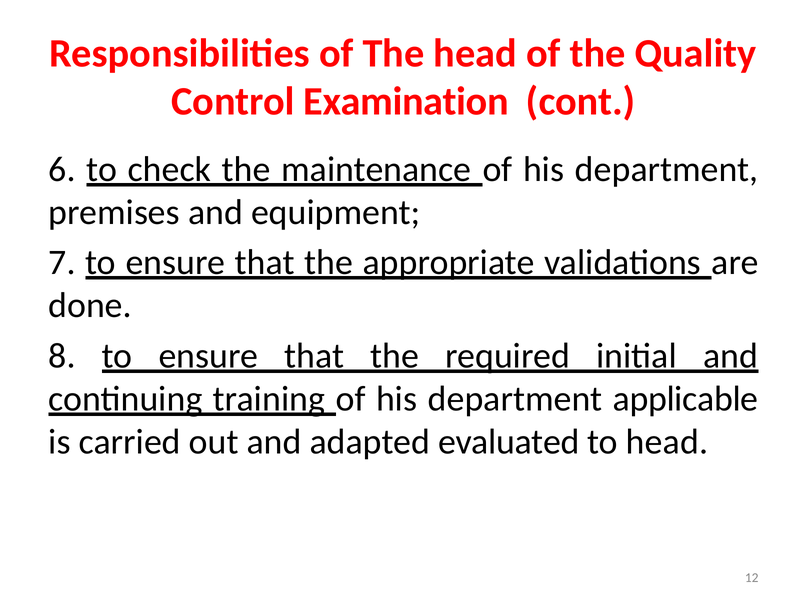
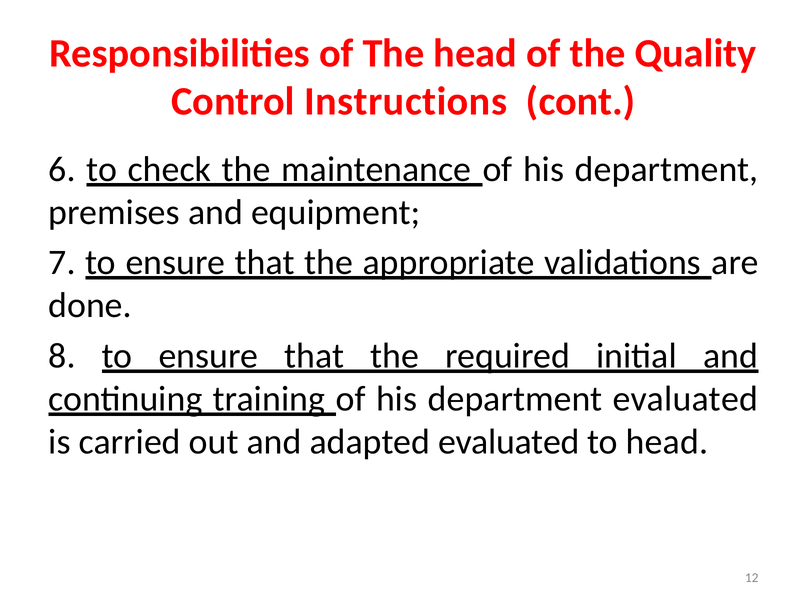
Examination: Examination -> Instructions
department applicable: applicable -> evaluated
